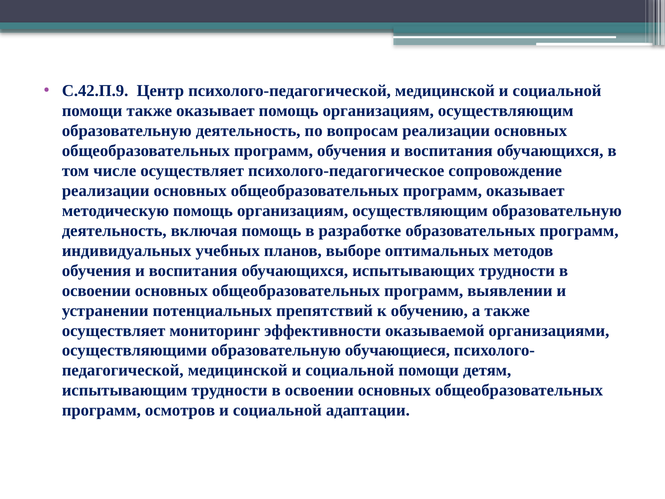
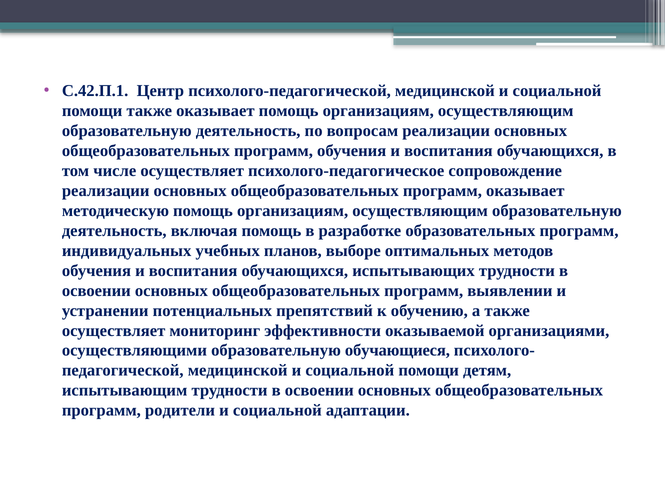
С.42.П.9: С.42.П.9 -> С.42.П.1
осмотров: осмотров -> родители
